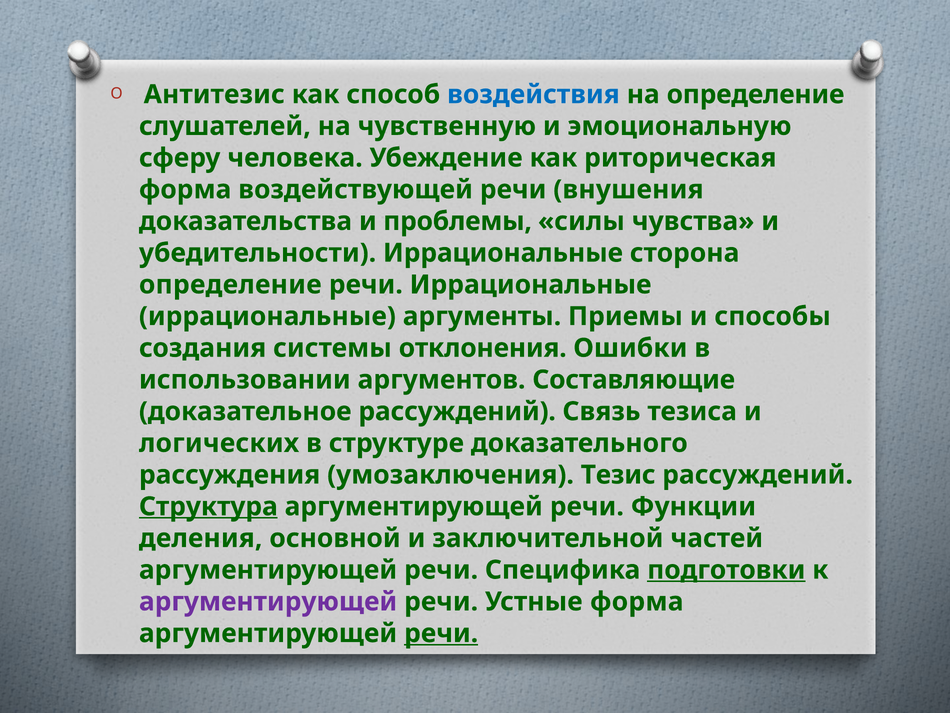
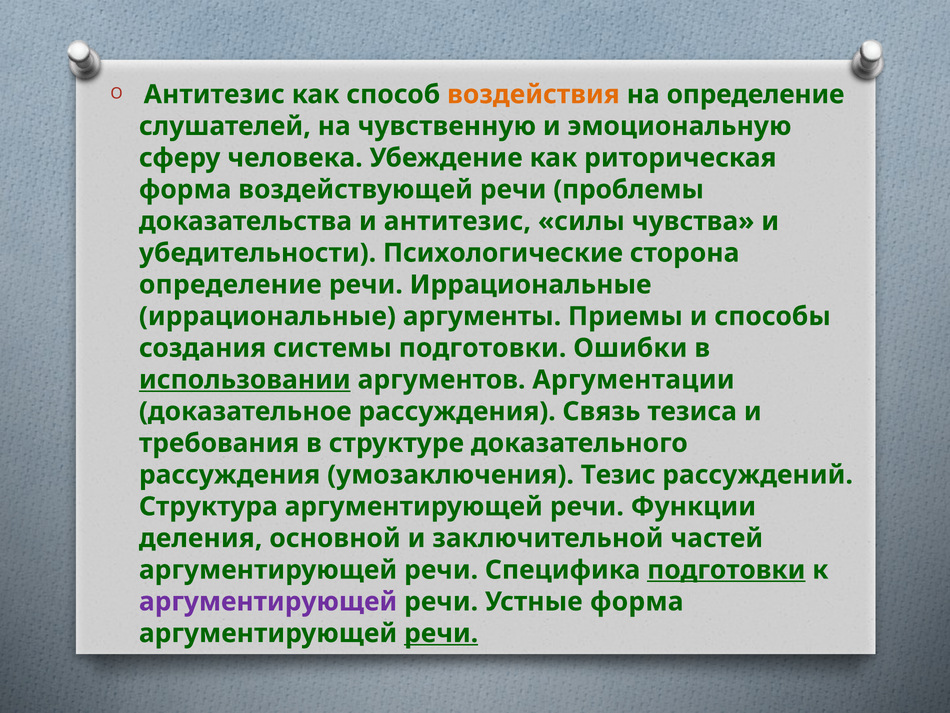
воздействия colour: blue -> orange
внушения: внушения -> проблемы
и проблемы: проблемы -> антитезис
убедительности Иррациональные: Иррациональные -> Психологические
системы отклонения: отклонения -> подготовки
использовании underline: none -> present
Составляющие: Составляющие -> Аргументации
доказательное рассуждений: рассуждений -> рассуждения
логических: логических -> требования
Структура underline: present -> none
